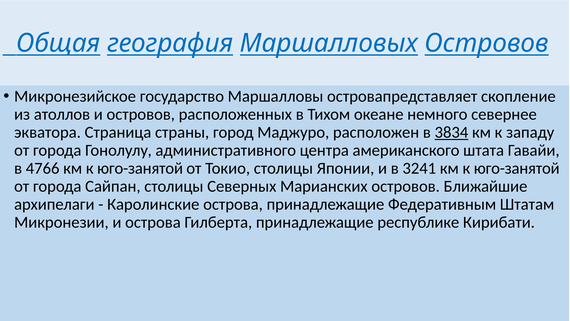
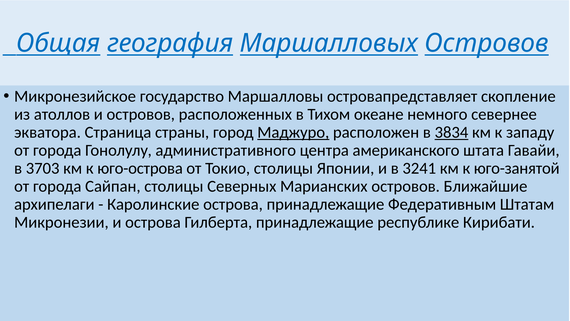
Маджуро underline: none -> present
4766: 4766 -> 3703
юго-занятой at (140, 168): юго-занятой -> юго-острова
